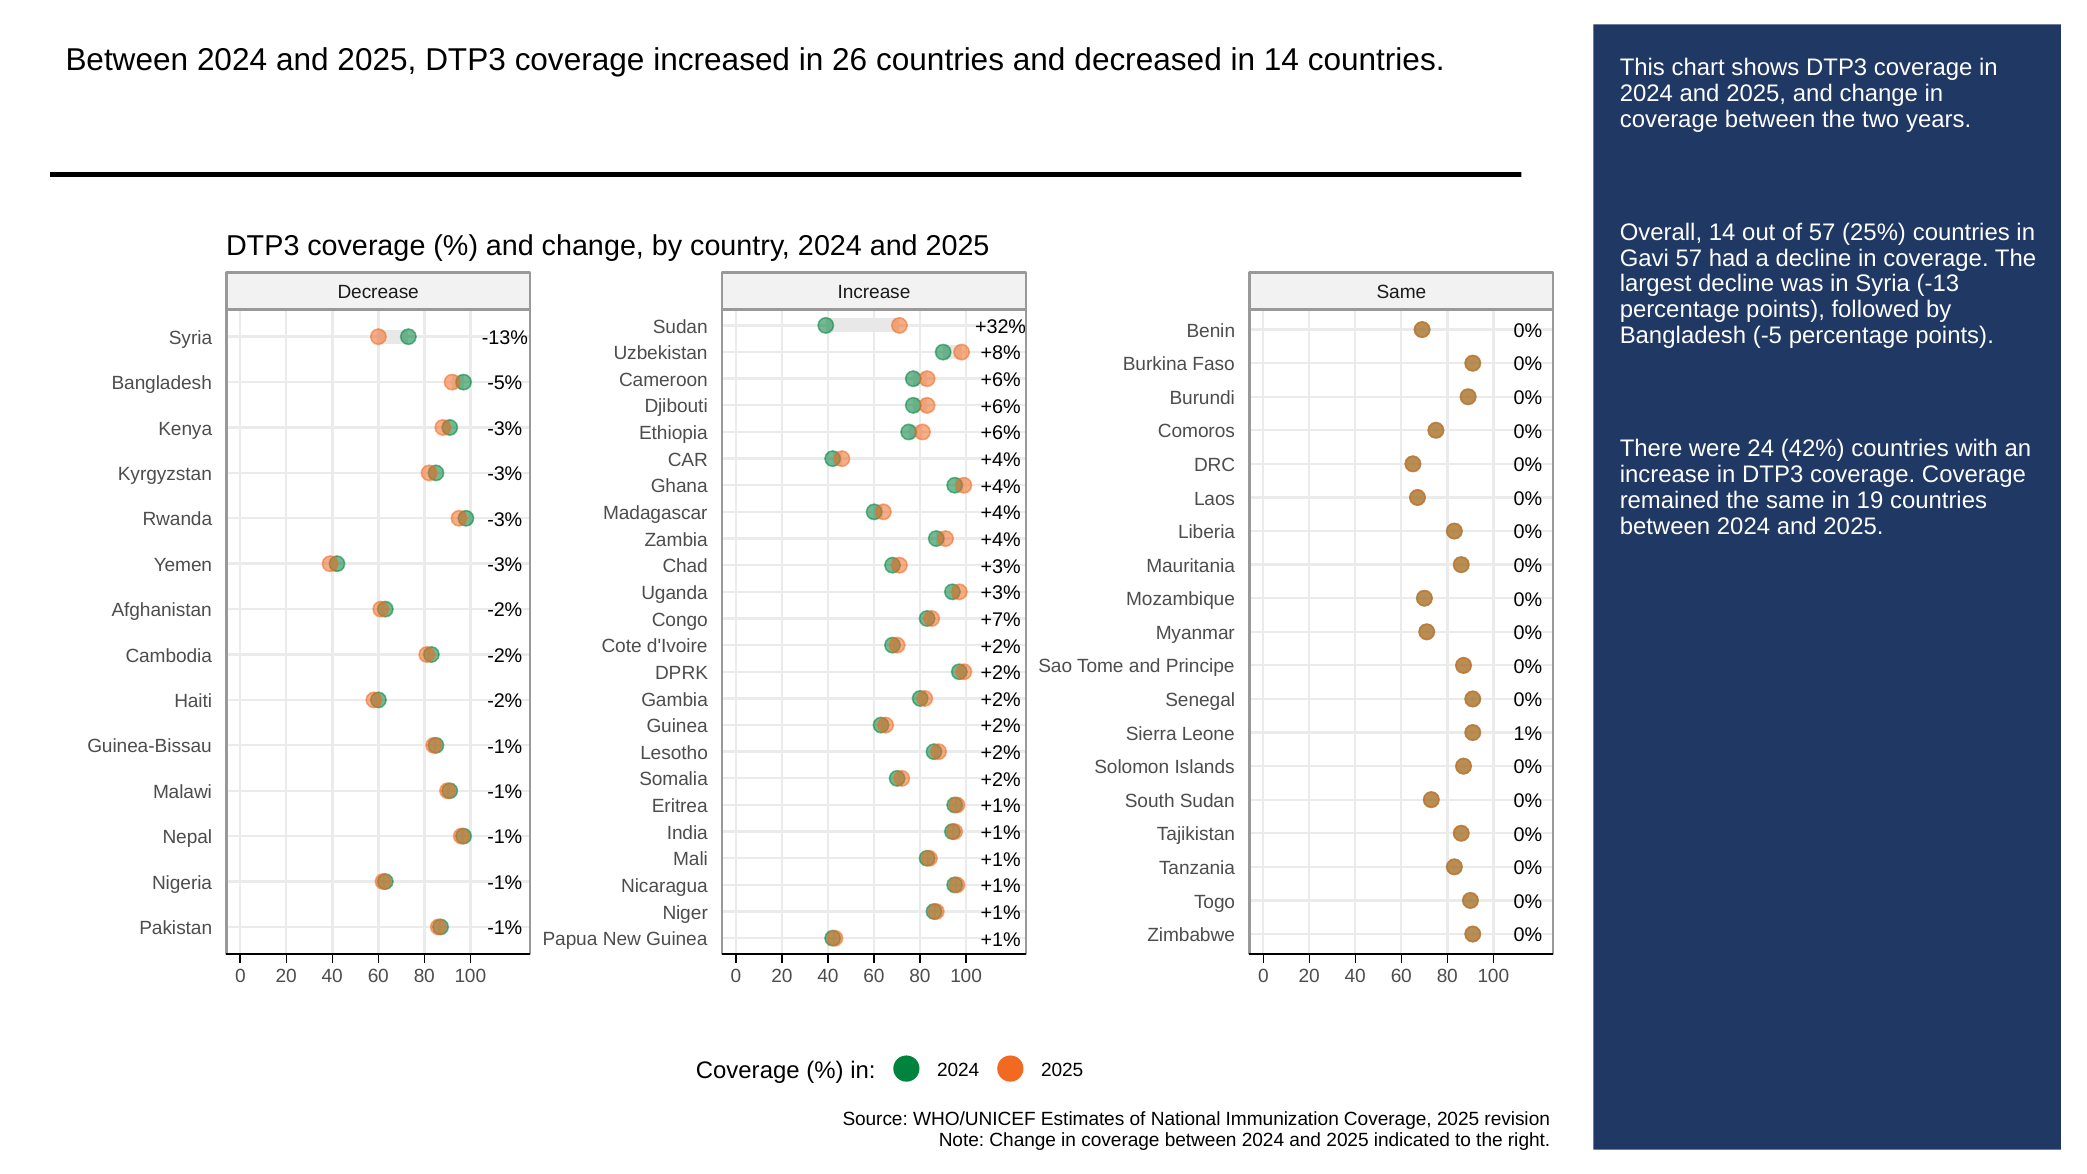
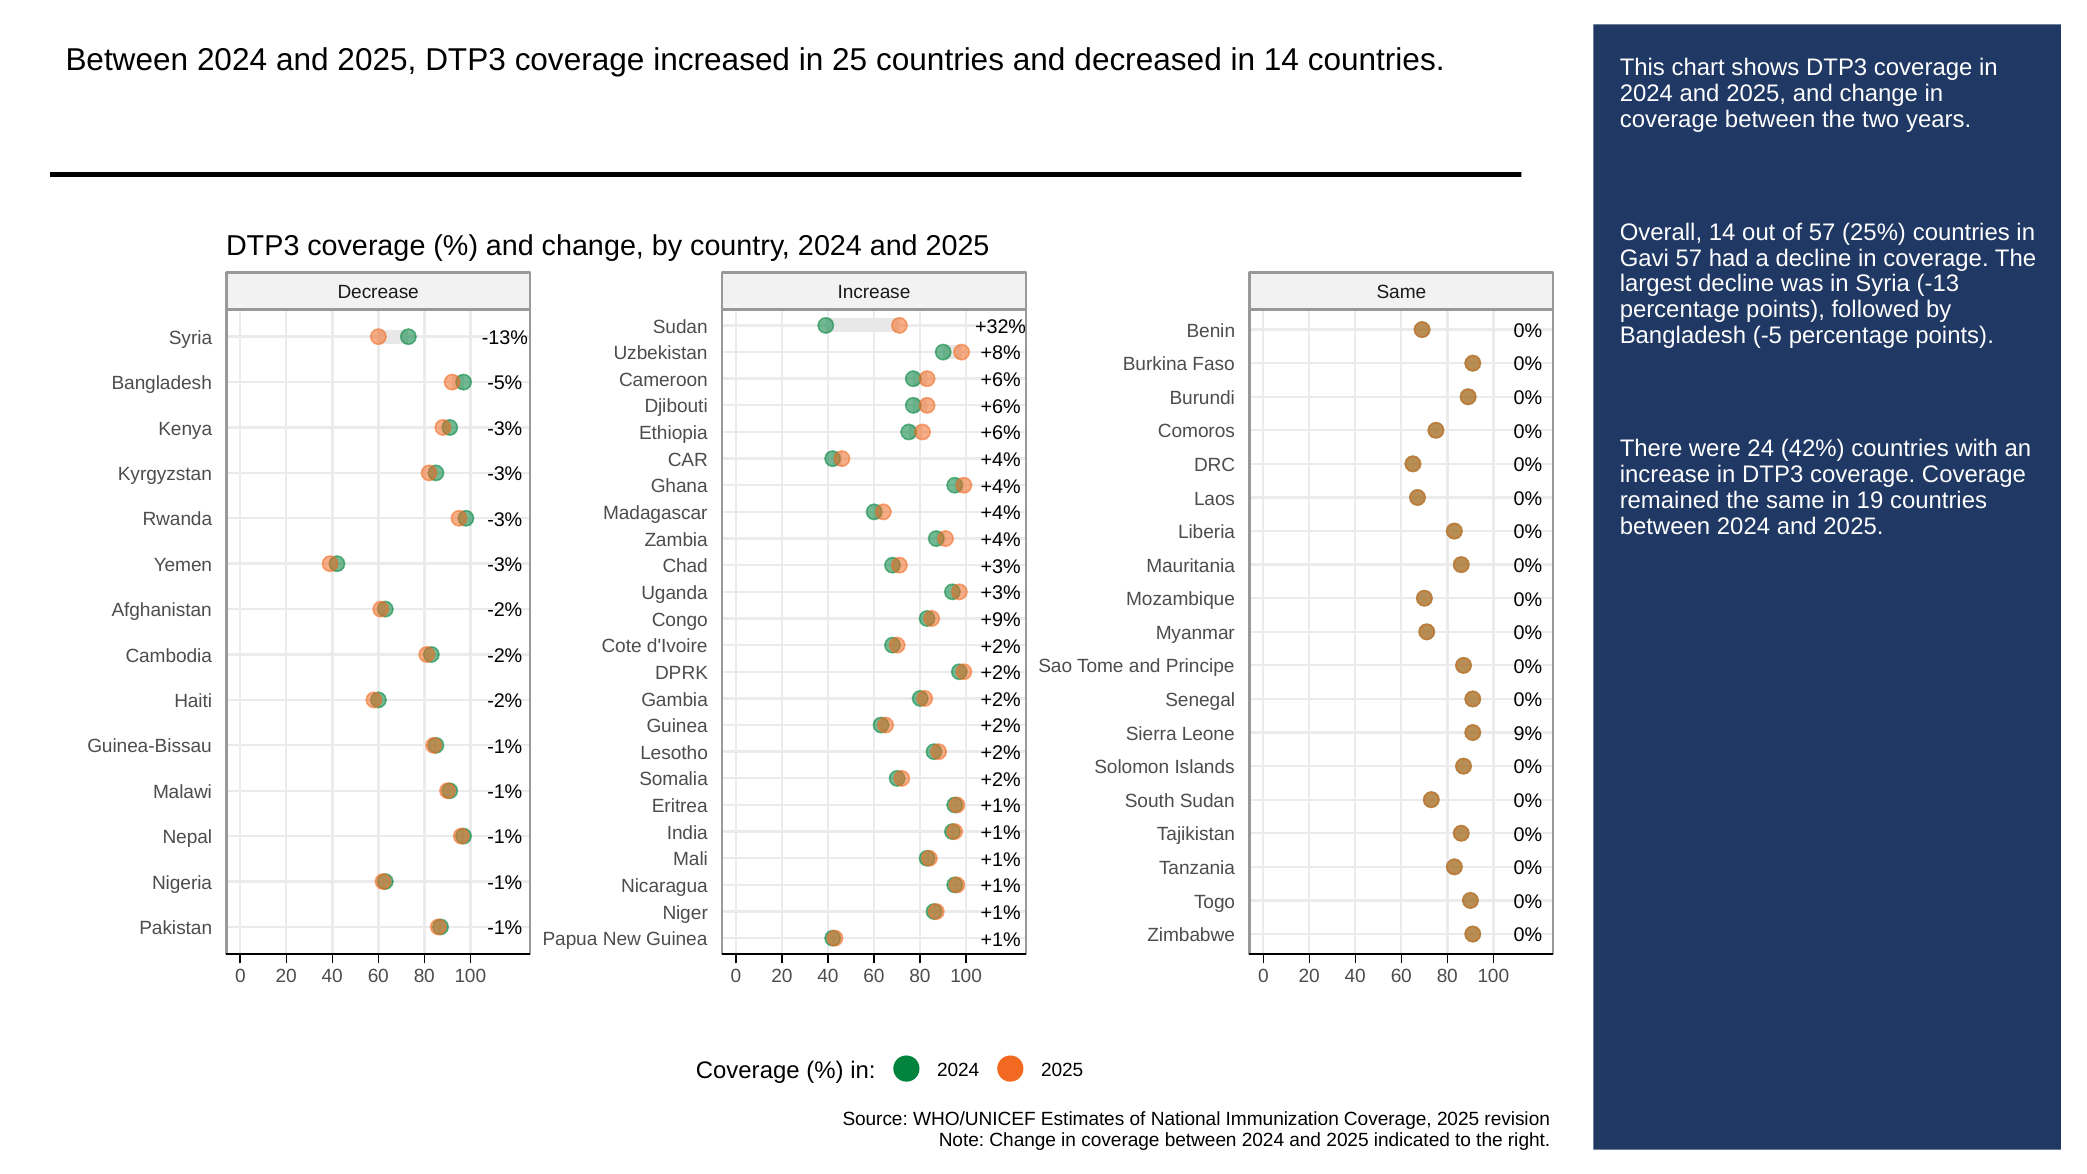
26: 26 -> 25
+7%: +7% -> +9%
1%: 1% -> 9%
